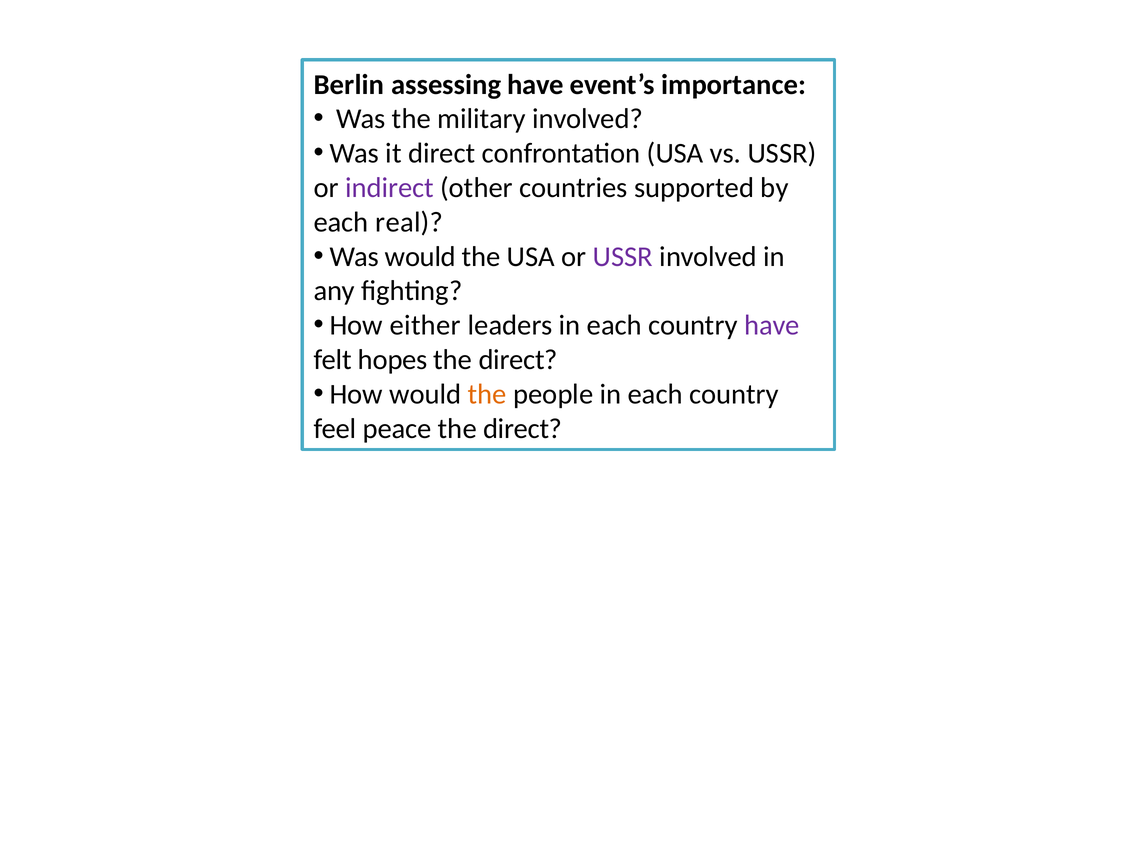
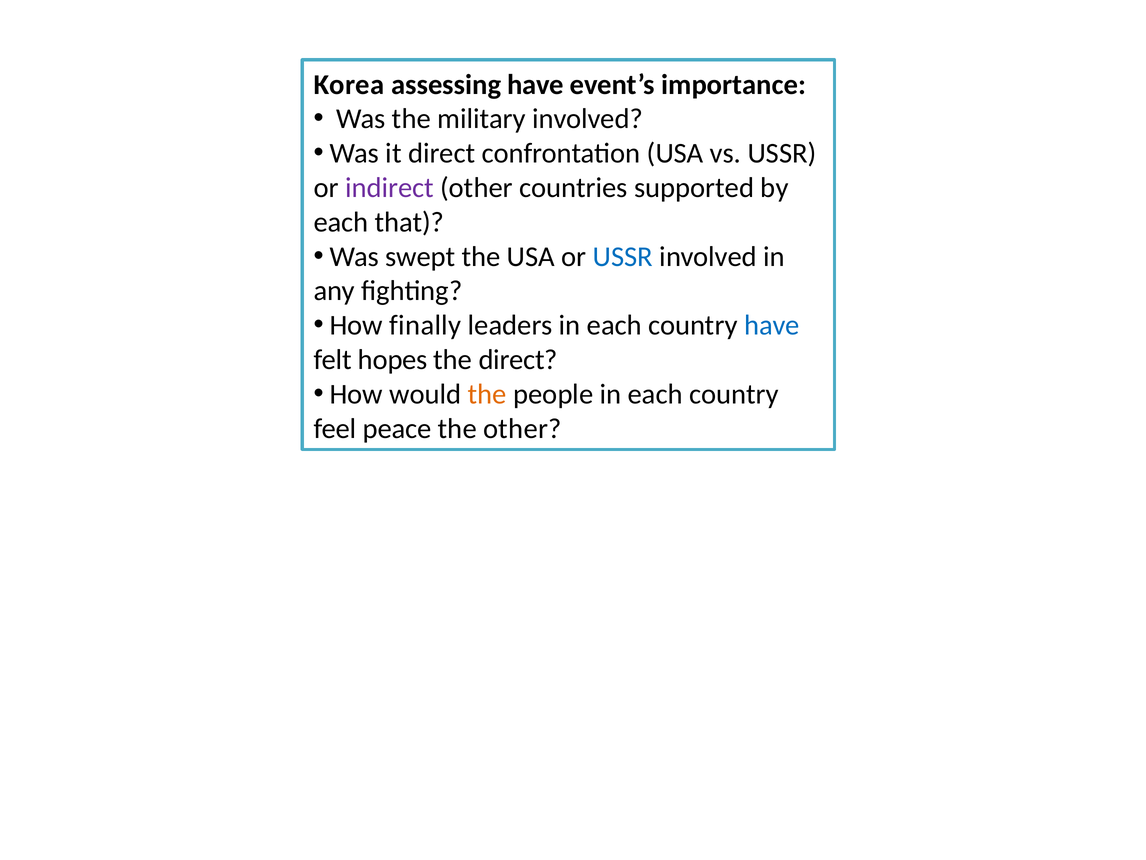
Berlin: Berlin -> Korea
real: real -> that
Was would: would -> swept
USSR at (623, 256) colour: purple -> blue
either: either -> finally
have at (772, 325) colour: purple -> blue
direct at (523, 428): direct -> other
